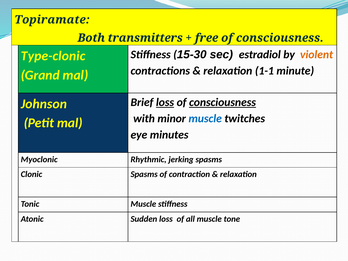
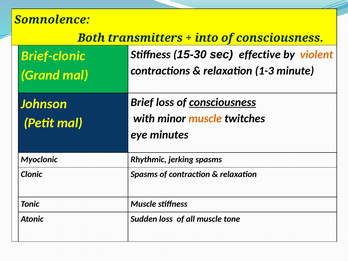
Topiramate: Topiramate -> Somnolence
free: free -> into
estradiol: estradiol -> effective
Type-clonic: Type-clonic -> Brief-clonic
1-1: 1-1 -> 1-3
loss at (165, 102) underline: present -> none
muscle at (205, 119) colour: blue -> orange
